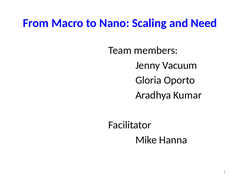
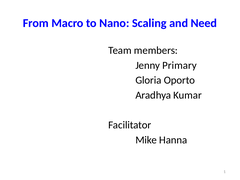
Vacuum: Vacuum -> Primary
